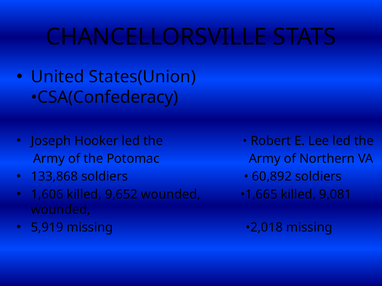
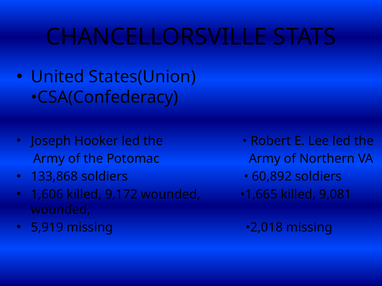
9,652: 9,652 -> 9,172
